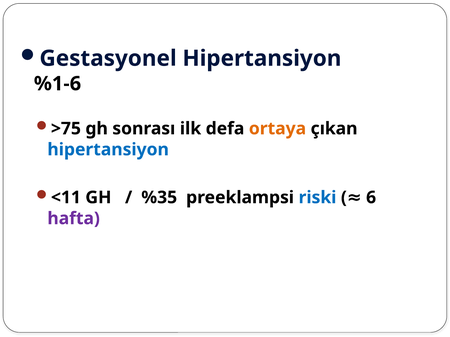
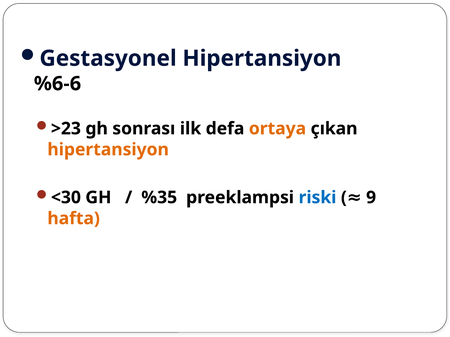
%1-6: %1-6 -> %6-6
>75: >75 -> >23
hipertansiyon at (108, 150) colour: blue -> orange
<11: <11 -> <30
6: 6 -> 9
hafta colour: purple -> orange
